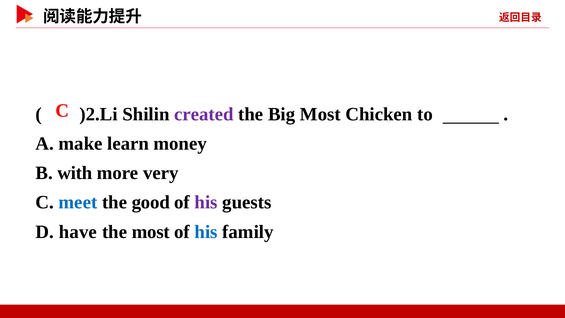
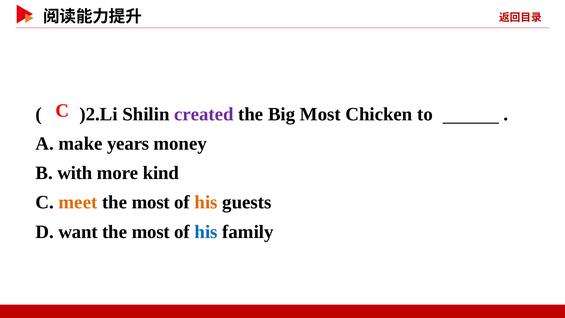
learn: learn -> years
very: very -> kind
meet colour: blue -> orange
good at (151, 202): good -> most
his at (206, 202) colour: purple -> orange
have: have -> want
